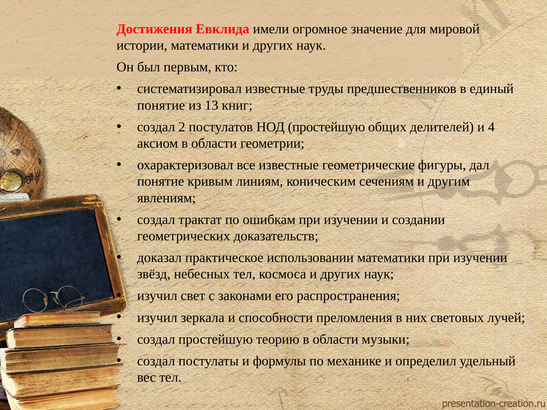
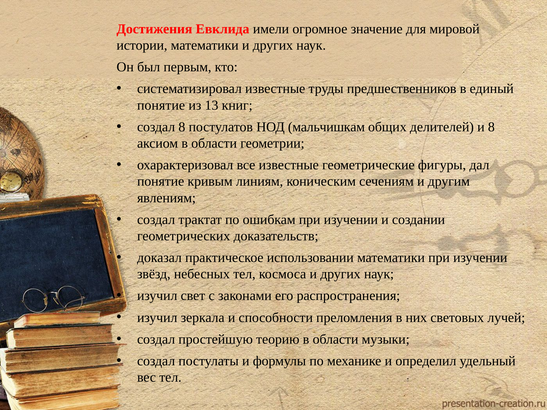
создал 2: 2 -> 8
НОД простейшую: простейшую -> мальчишкам
и 4: 4 -> 8
